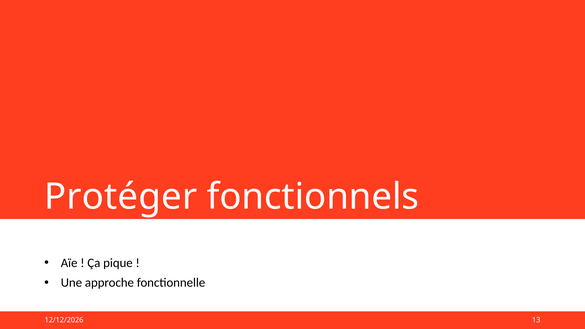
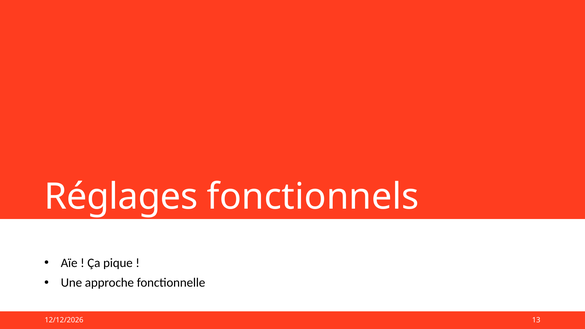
Protéger: Protéger -> Réglages
